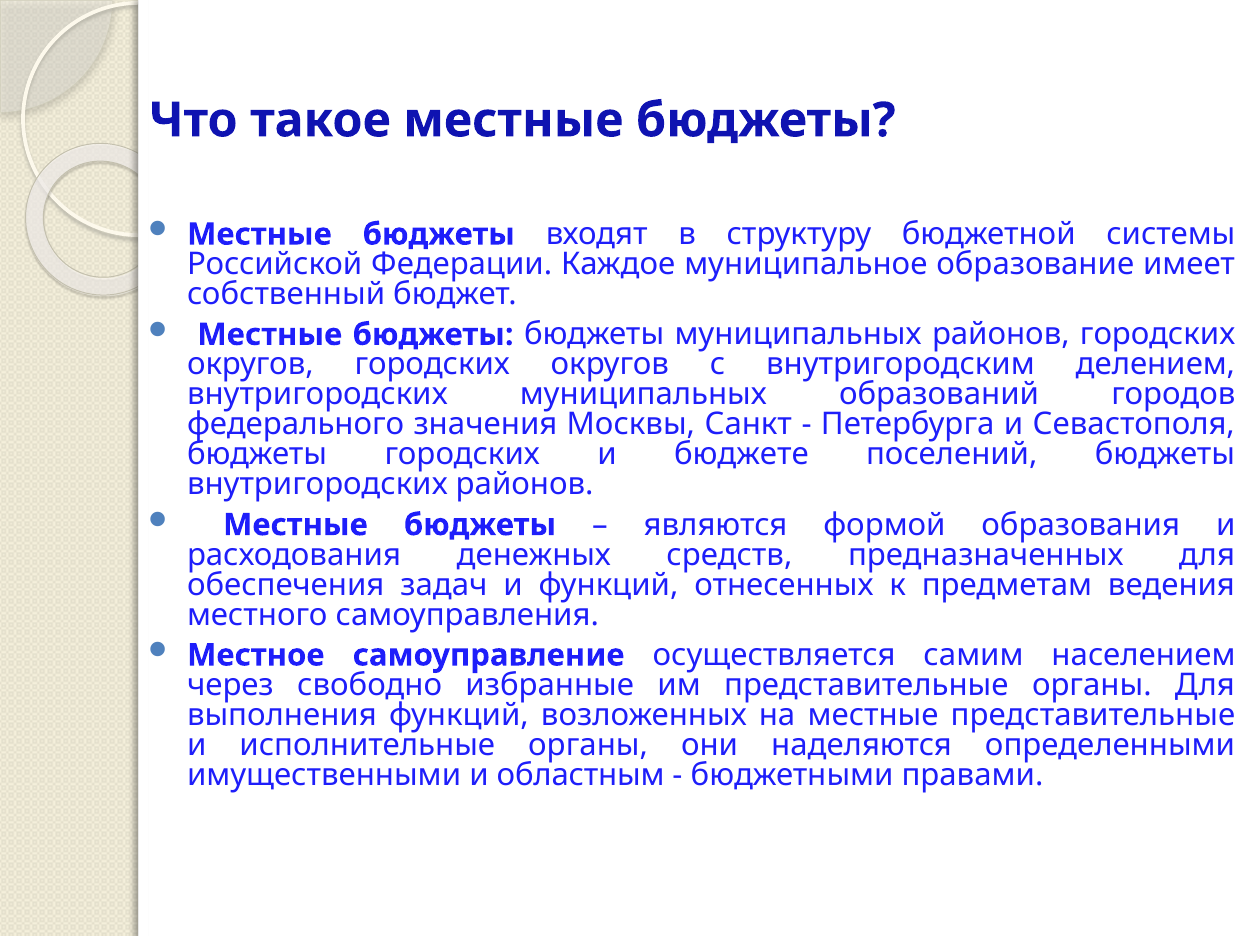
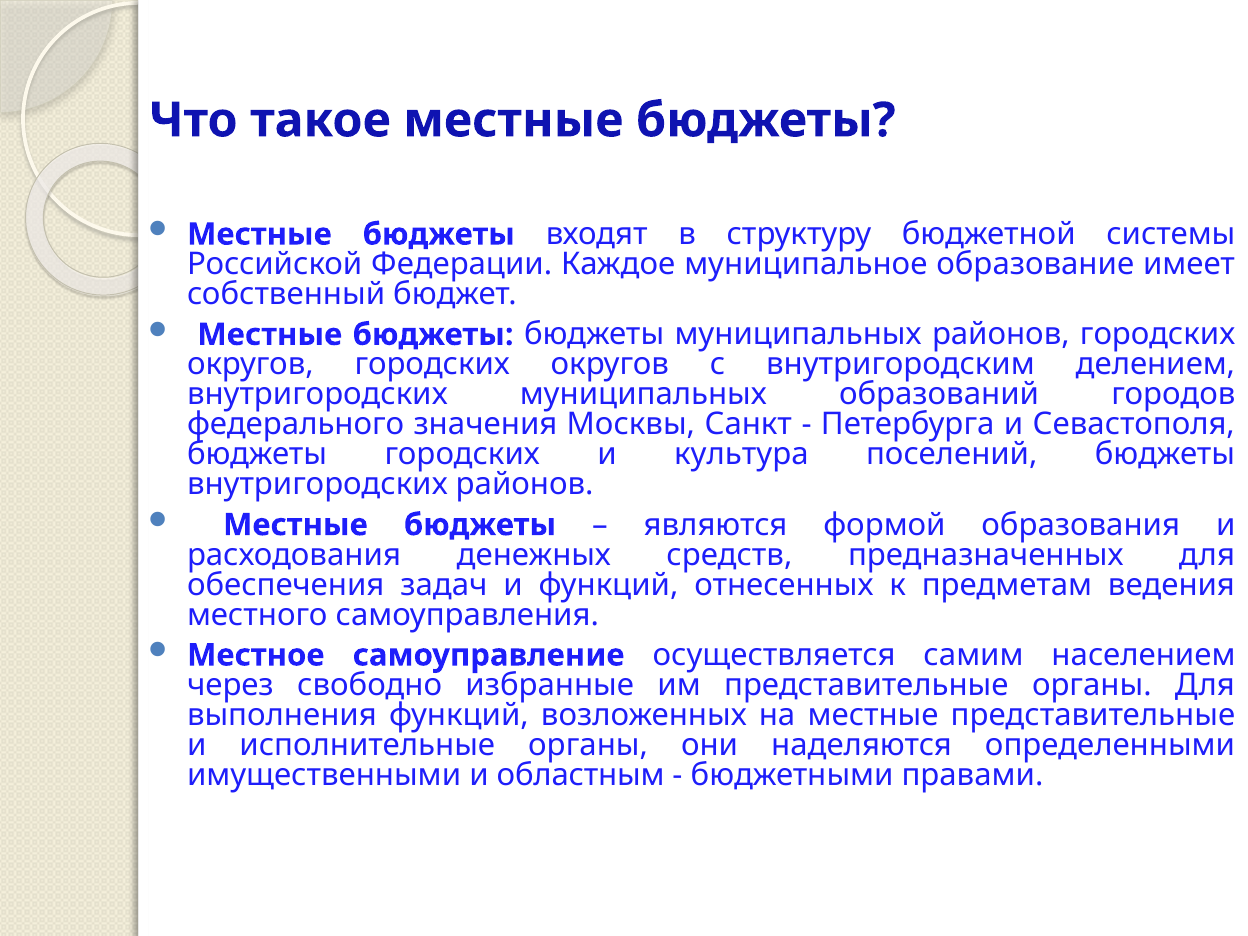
бюджете: бюджете -> культура
